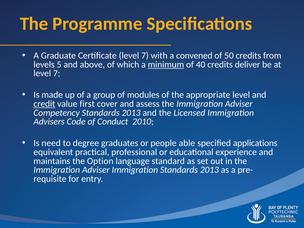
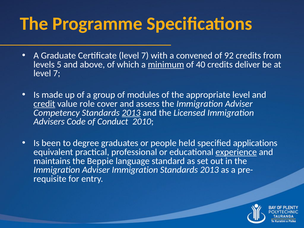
50: 50 -> 92
first: first -> role
2013 at (131, 113) underline: none -> present
need: need -> been
able: able -> held
experience underline: none -> present
Option: Option -> Beppie
